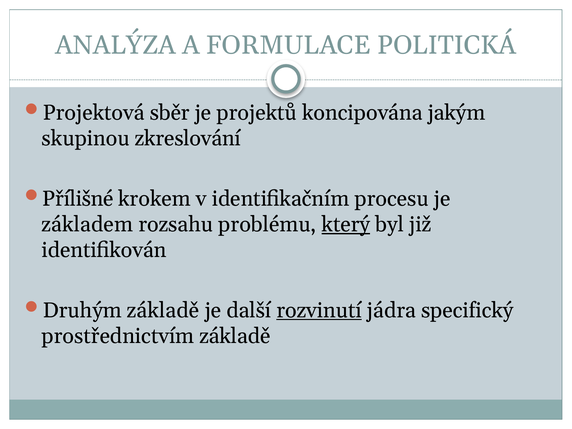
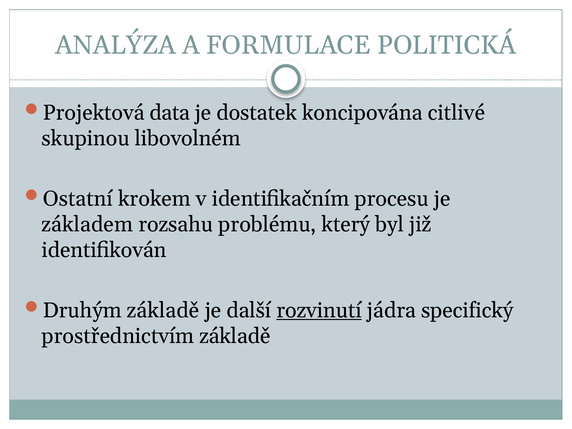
sběr: sběr -> data
projektů: projektů -> dostatek
jakým: jakým -> citlivé
zkreslování: zkreslování -> libovolném
Přílišné: Přílišné -> Ostatní
který underline: present -> none
